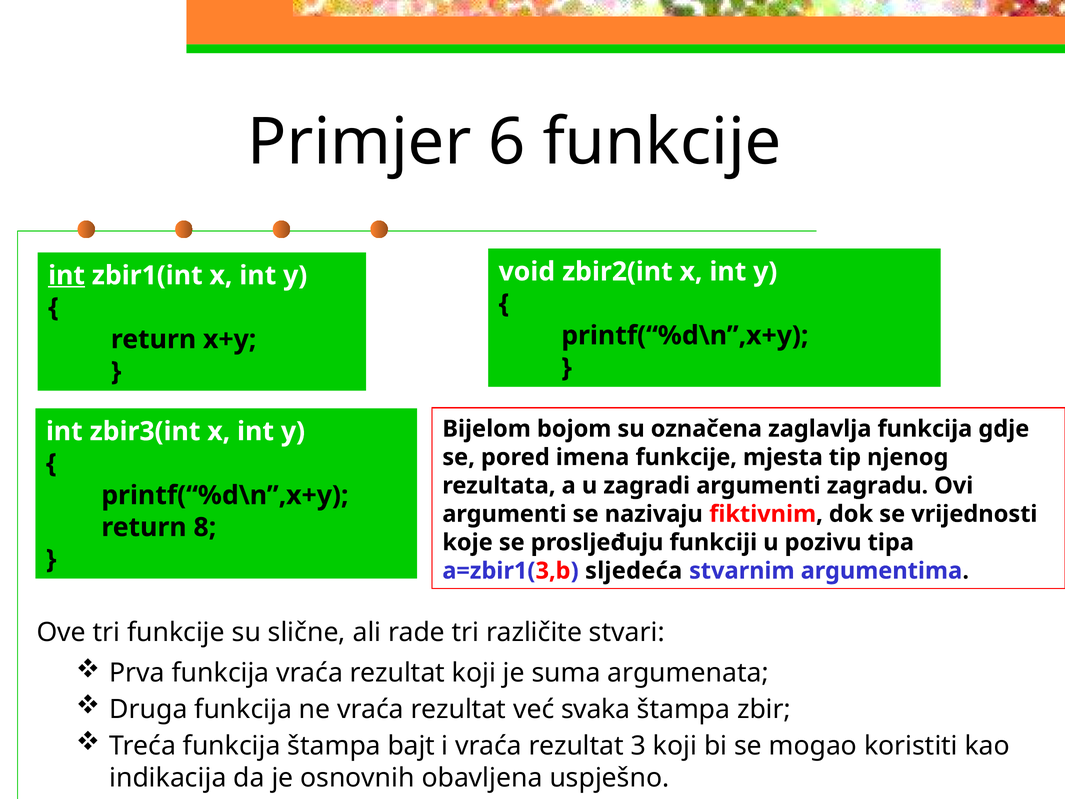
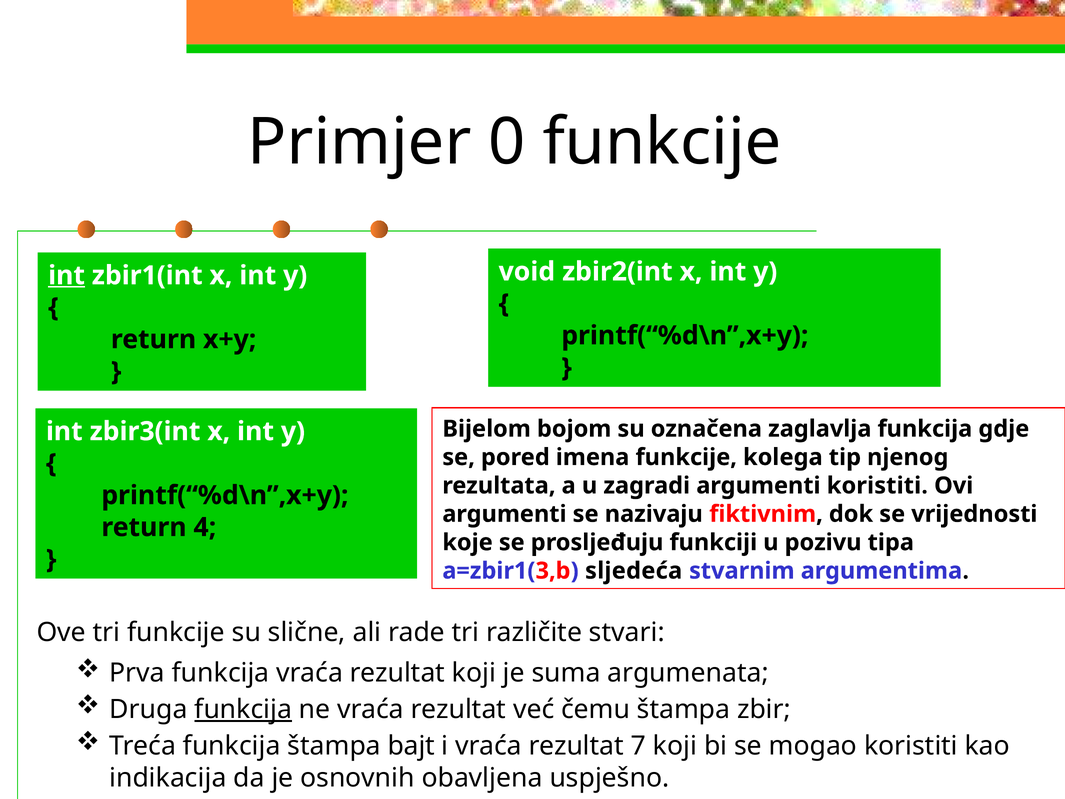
6: 6 -> 0
mjesta: mjesta -> kolega
argumenti zagradu: zagradu -> koristiti
8: 8 -> 4
funkcija at (243, 709) underline: none -> present
svaka: svaka -> čemu
3: 3 -> 7
